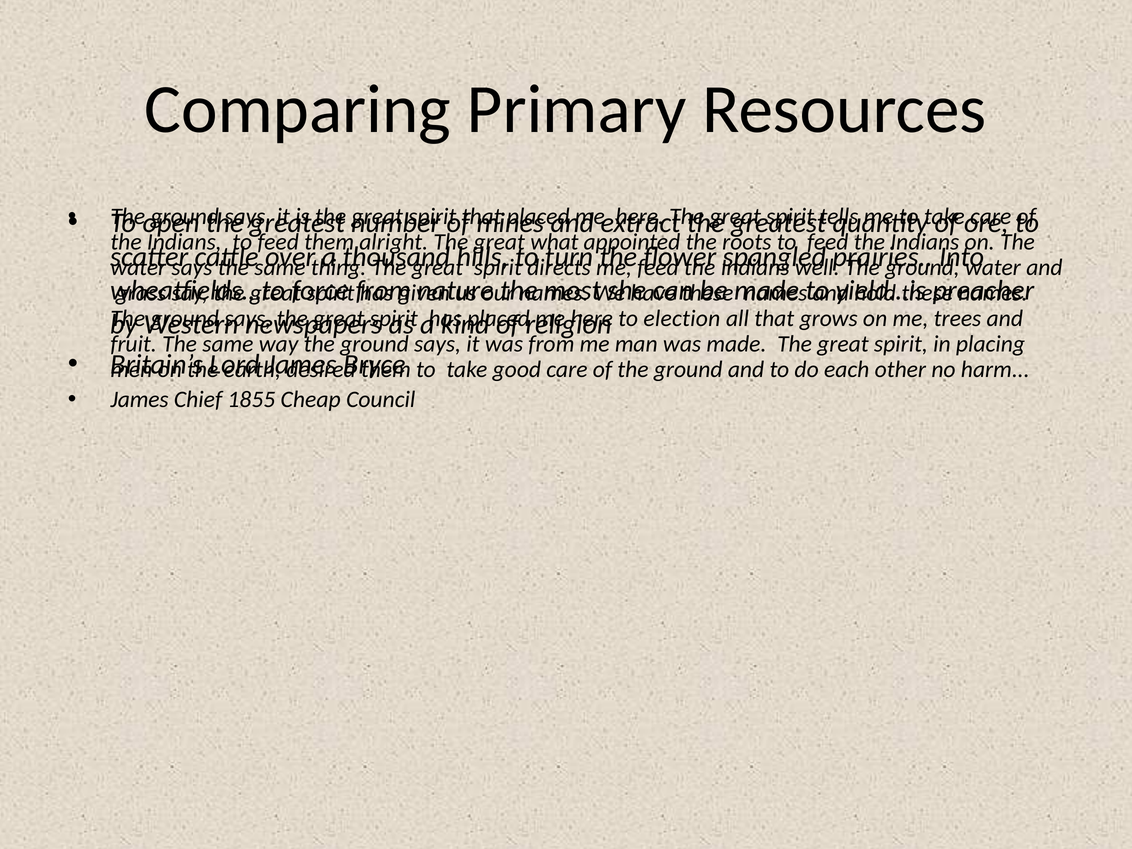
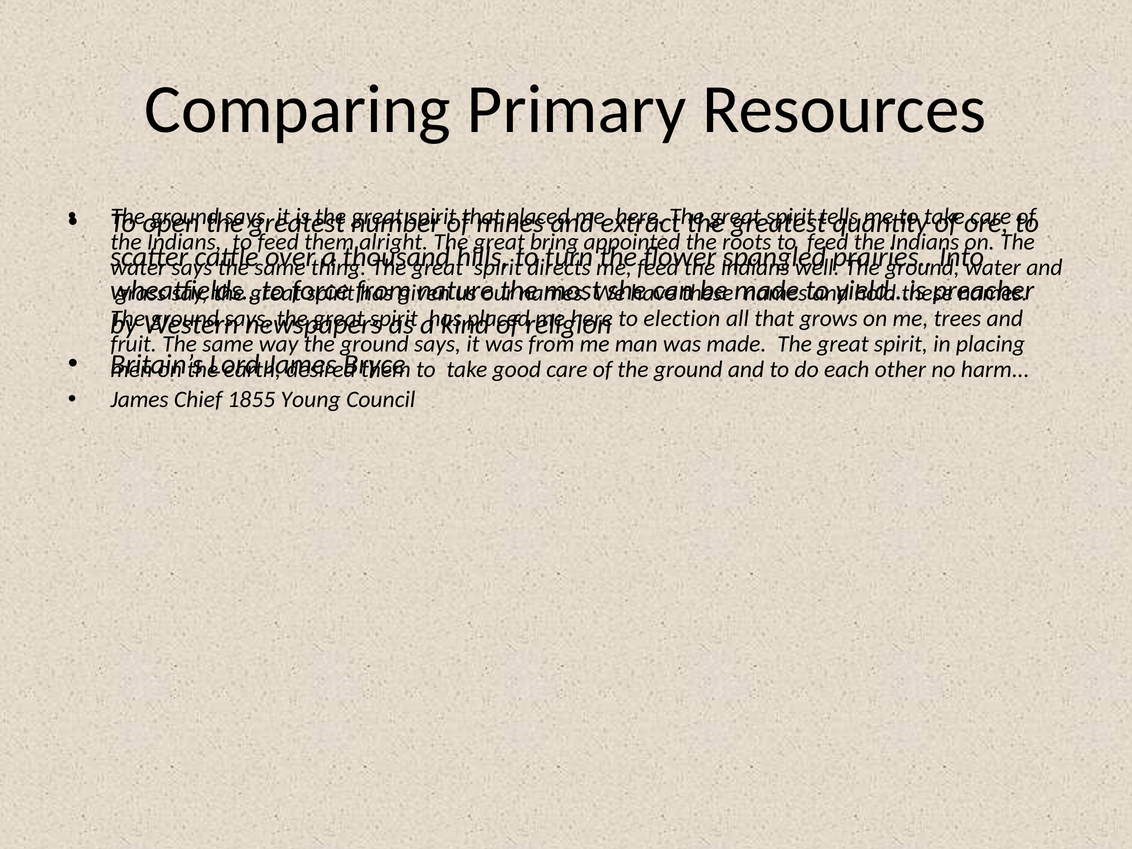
what: what -> bring
Cheap: Cheap -> Young
